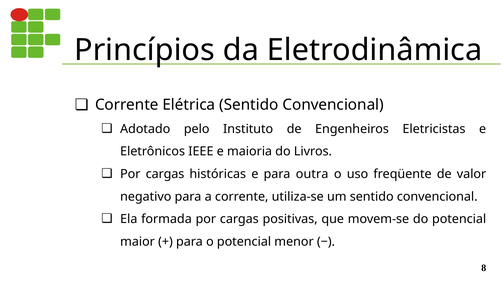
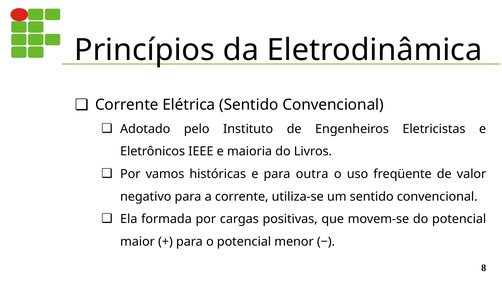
cargas at (165, 174): cargas -> vamos
